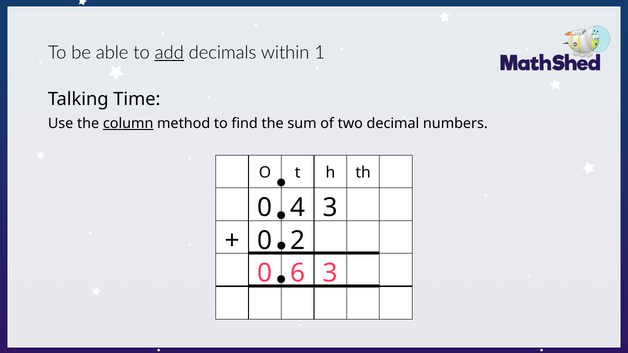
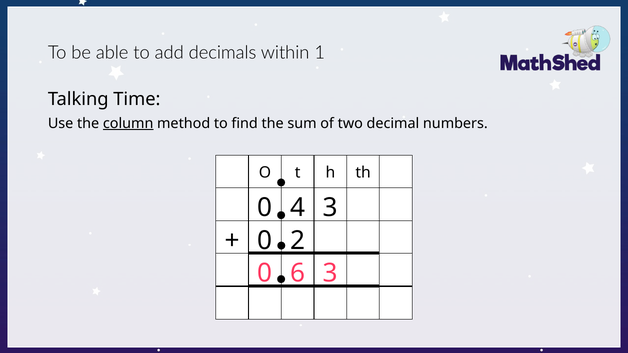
add underline: present -> none
